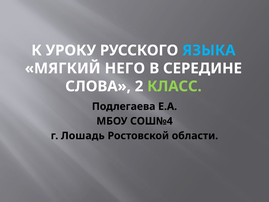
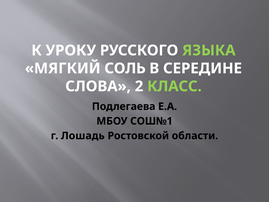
ЯЗЫКА colour: light blue -> light green
НЕГО: НЕГО -> СОЛЬ
СОШ№4: СОШ№4 -> СОШ№1
